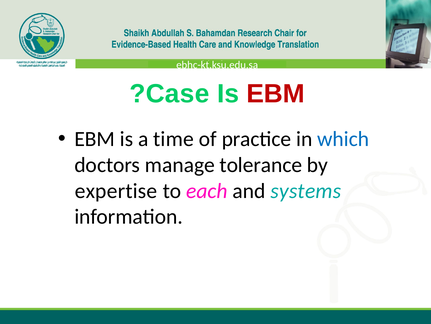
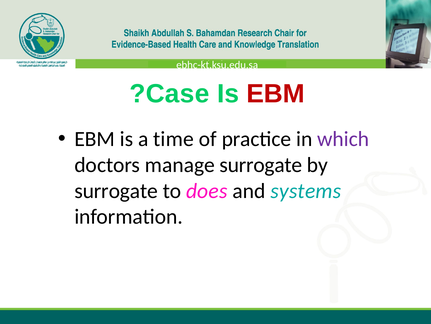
which colour: blue -> purple
manage tolerance: tolerance -> surrogate
expertise at (116, 190): expertise -> surrogate
each: each -> does
